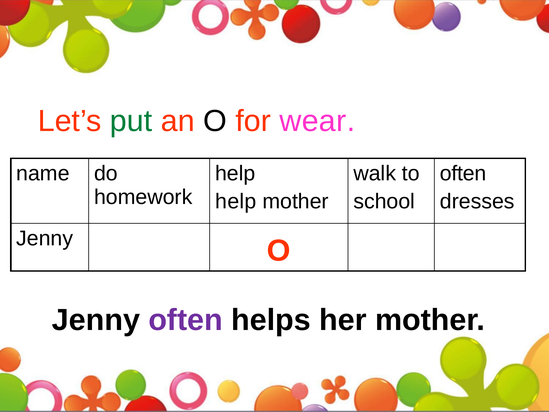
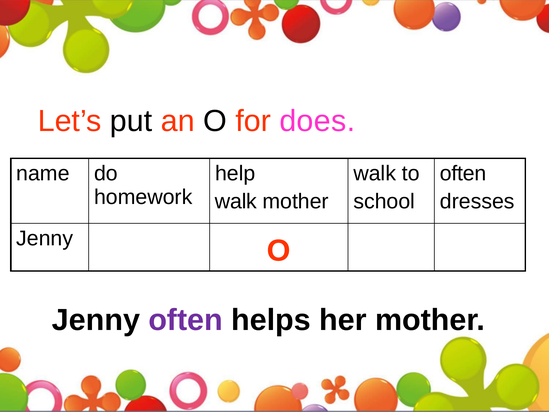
put colour: green -> black
wear: wear -> does
help at (236, 201): help -> walk
